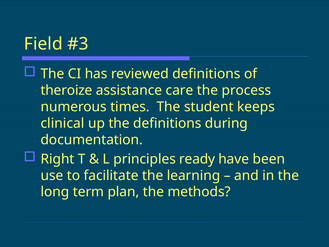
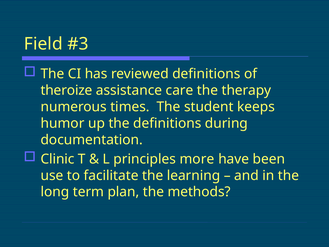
process: process -> therapy
clinical: clinical -> humor
Right: Right -> Clinic
ready: ready -> more
